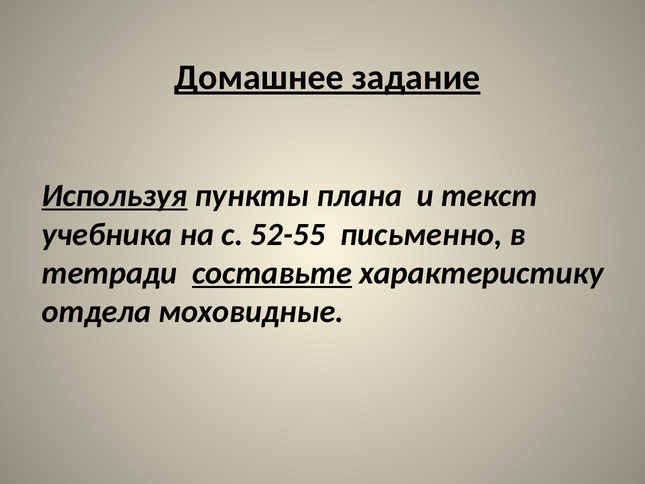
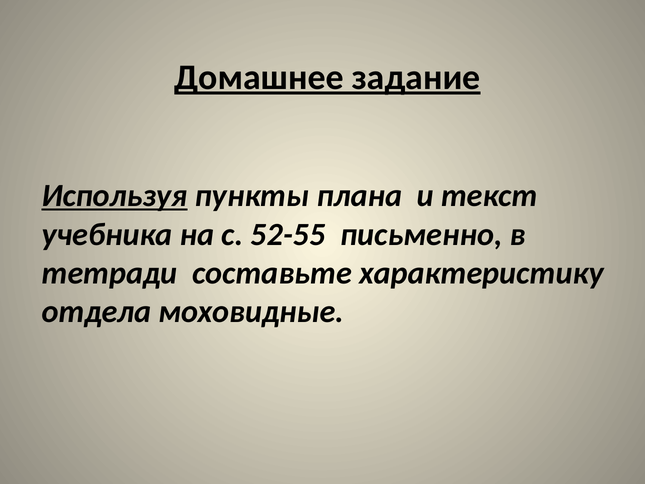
составьте underline: present -> none
